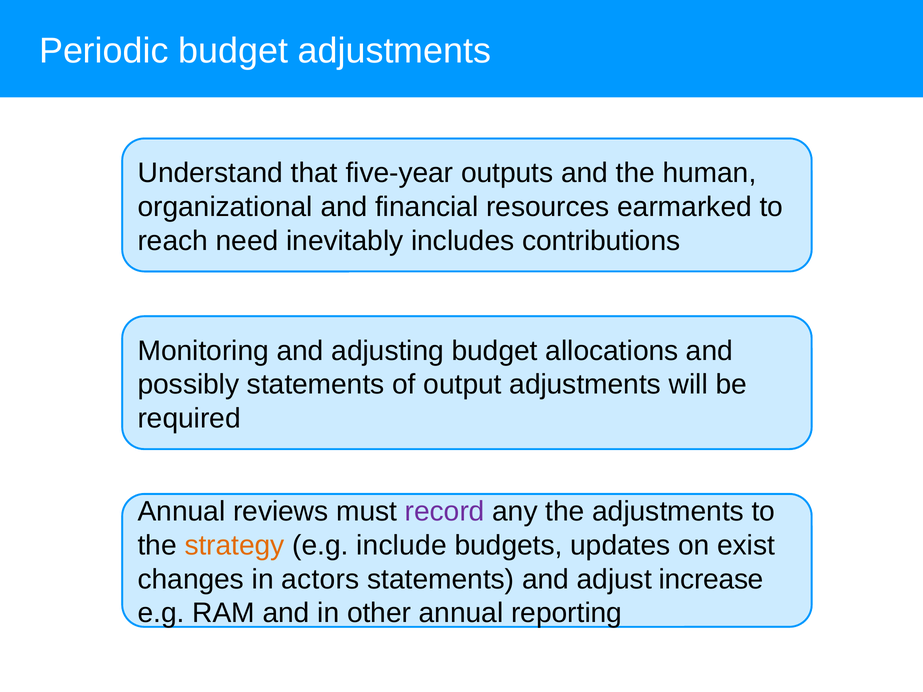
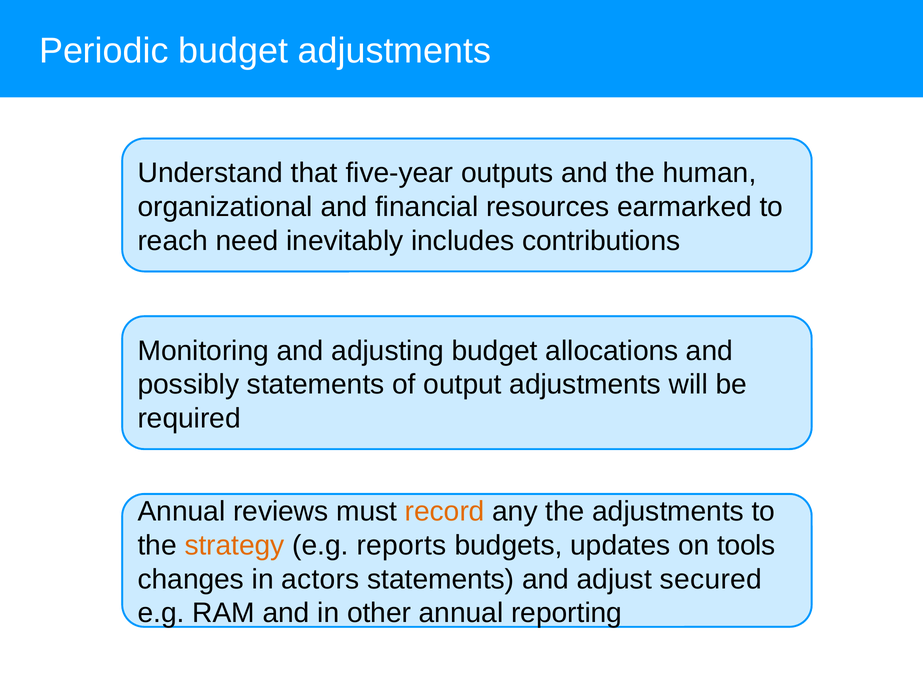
record colour: purple -> orange
include: include -> reports
exist: exist -> tools
increase: increase -> secured
